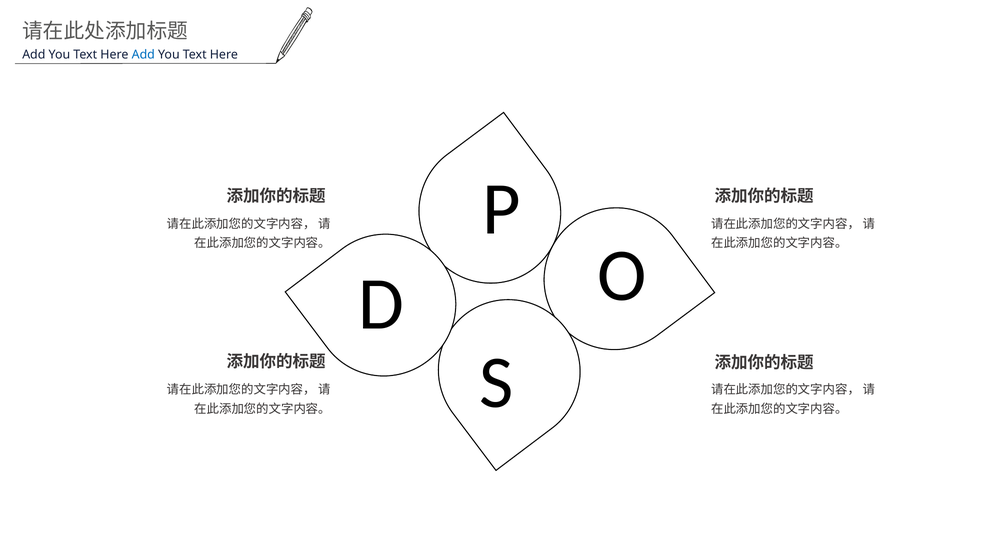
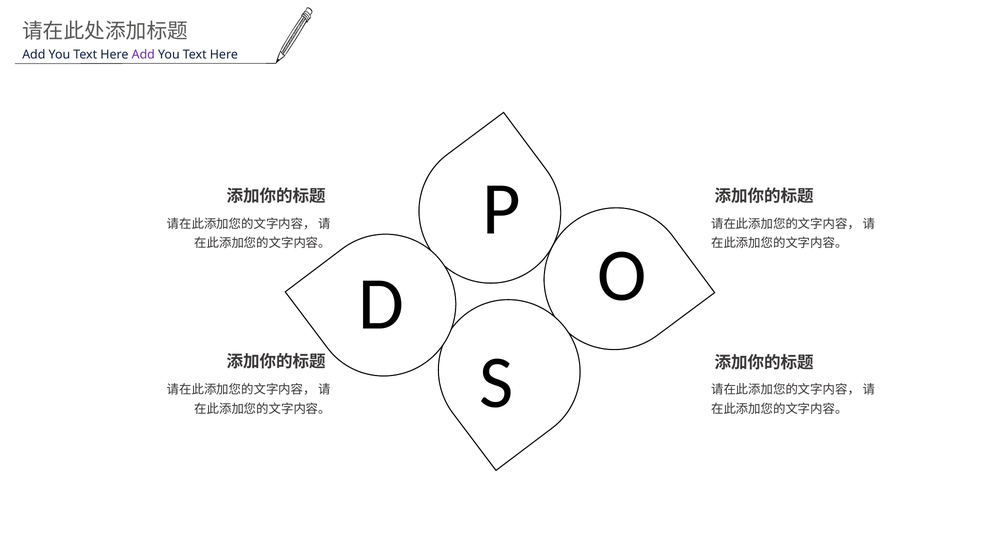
Add at (143, 55) colour: blue -> purple
